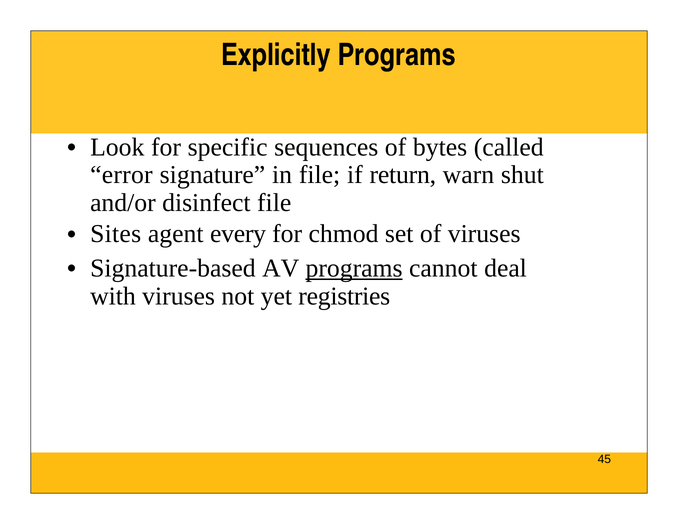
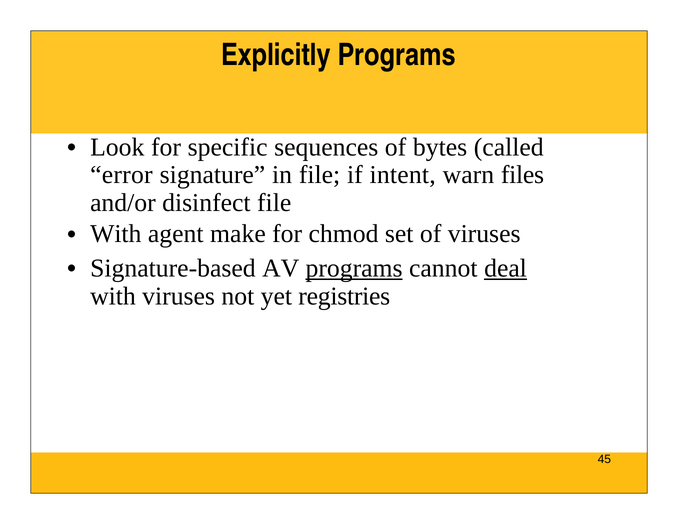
return: return -> intent
shut: shut -> files
Sites at (116, 234): Sites -> With
every: every -> make
deal underline: none -> present
